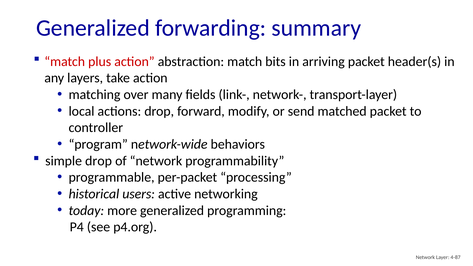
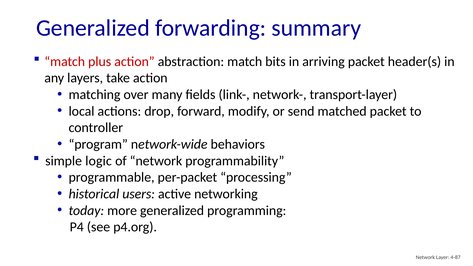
simple drop: drop -> logic
